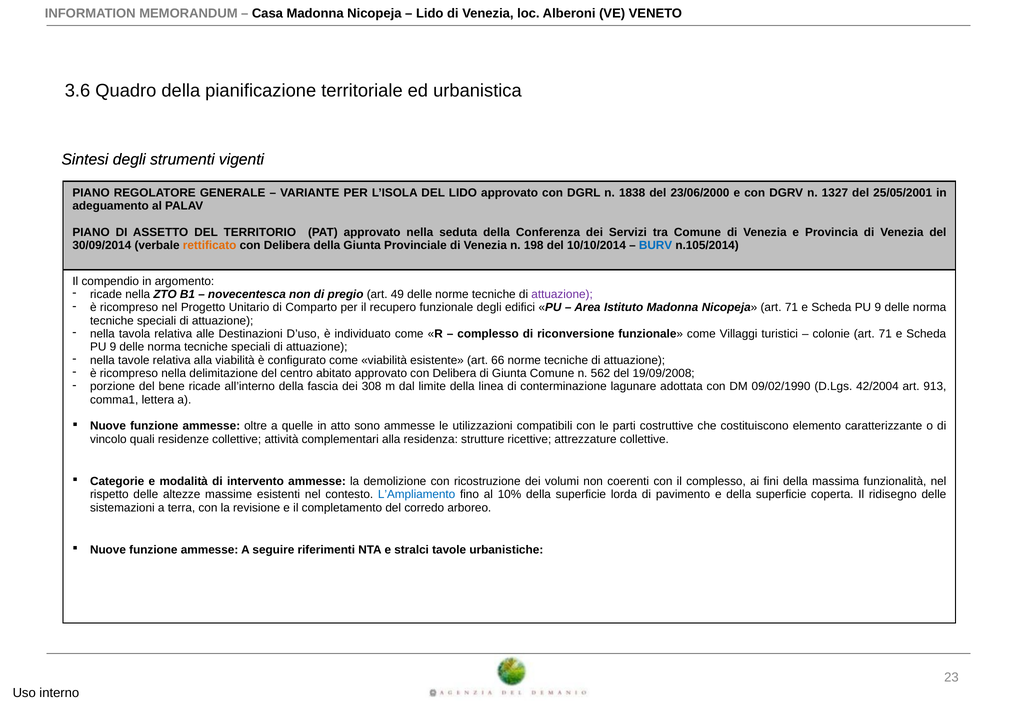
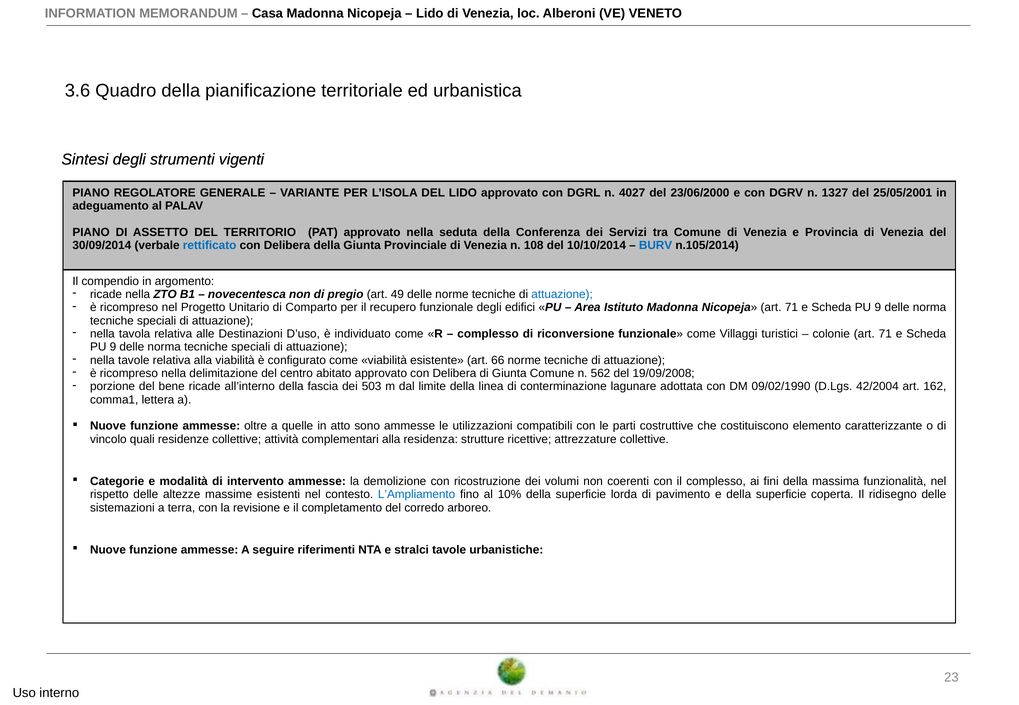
1838: 1838 -> 4027
rettificato colour: orange -> blue
198: 198 -> 108
attuazione at (562, 295) colour: purple -> blue
308: 308 -> 503
913: 913 -> 162
